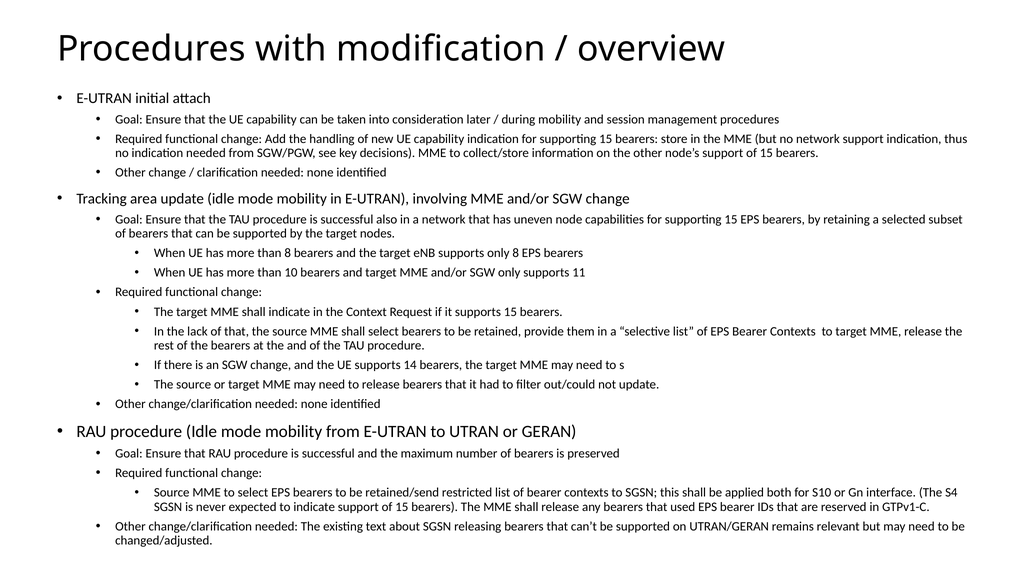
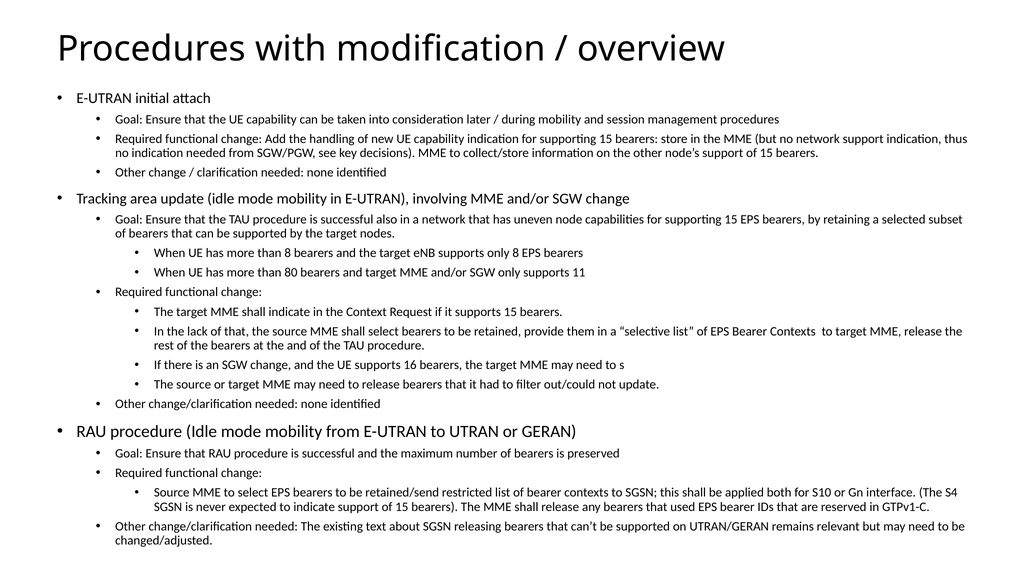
10: 10 -> 80
14: 14 -> 16
